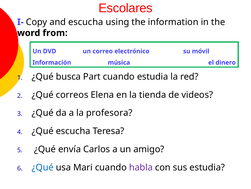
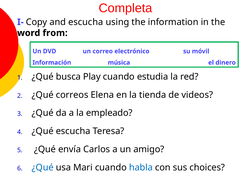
Escolares: Escolares -> Completa
Part: Part -> Play
profesora: profesora -> empleado
habla colour: purple -> blue
sus estudia: estudia -> choices
